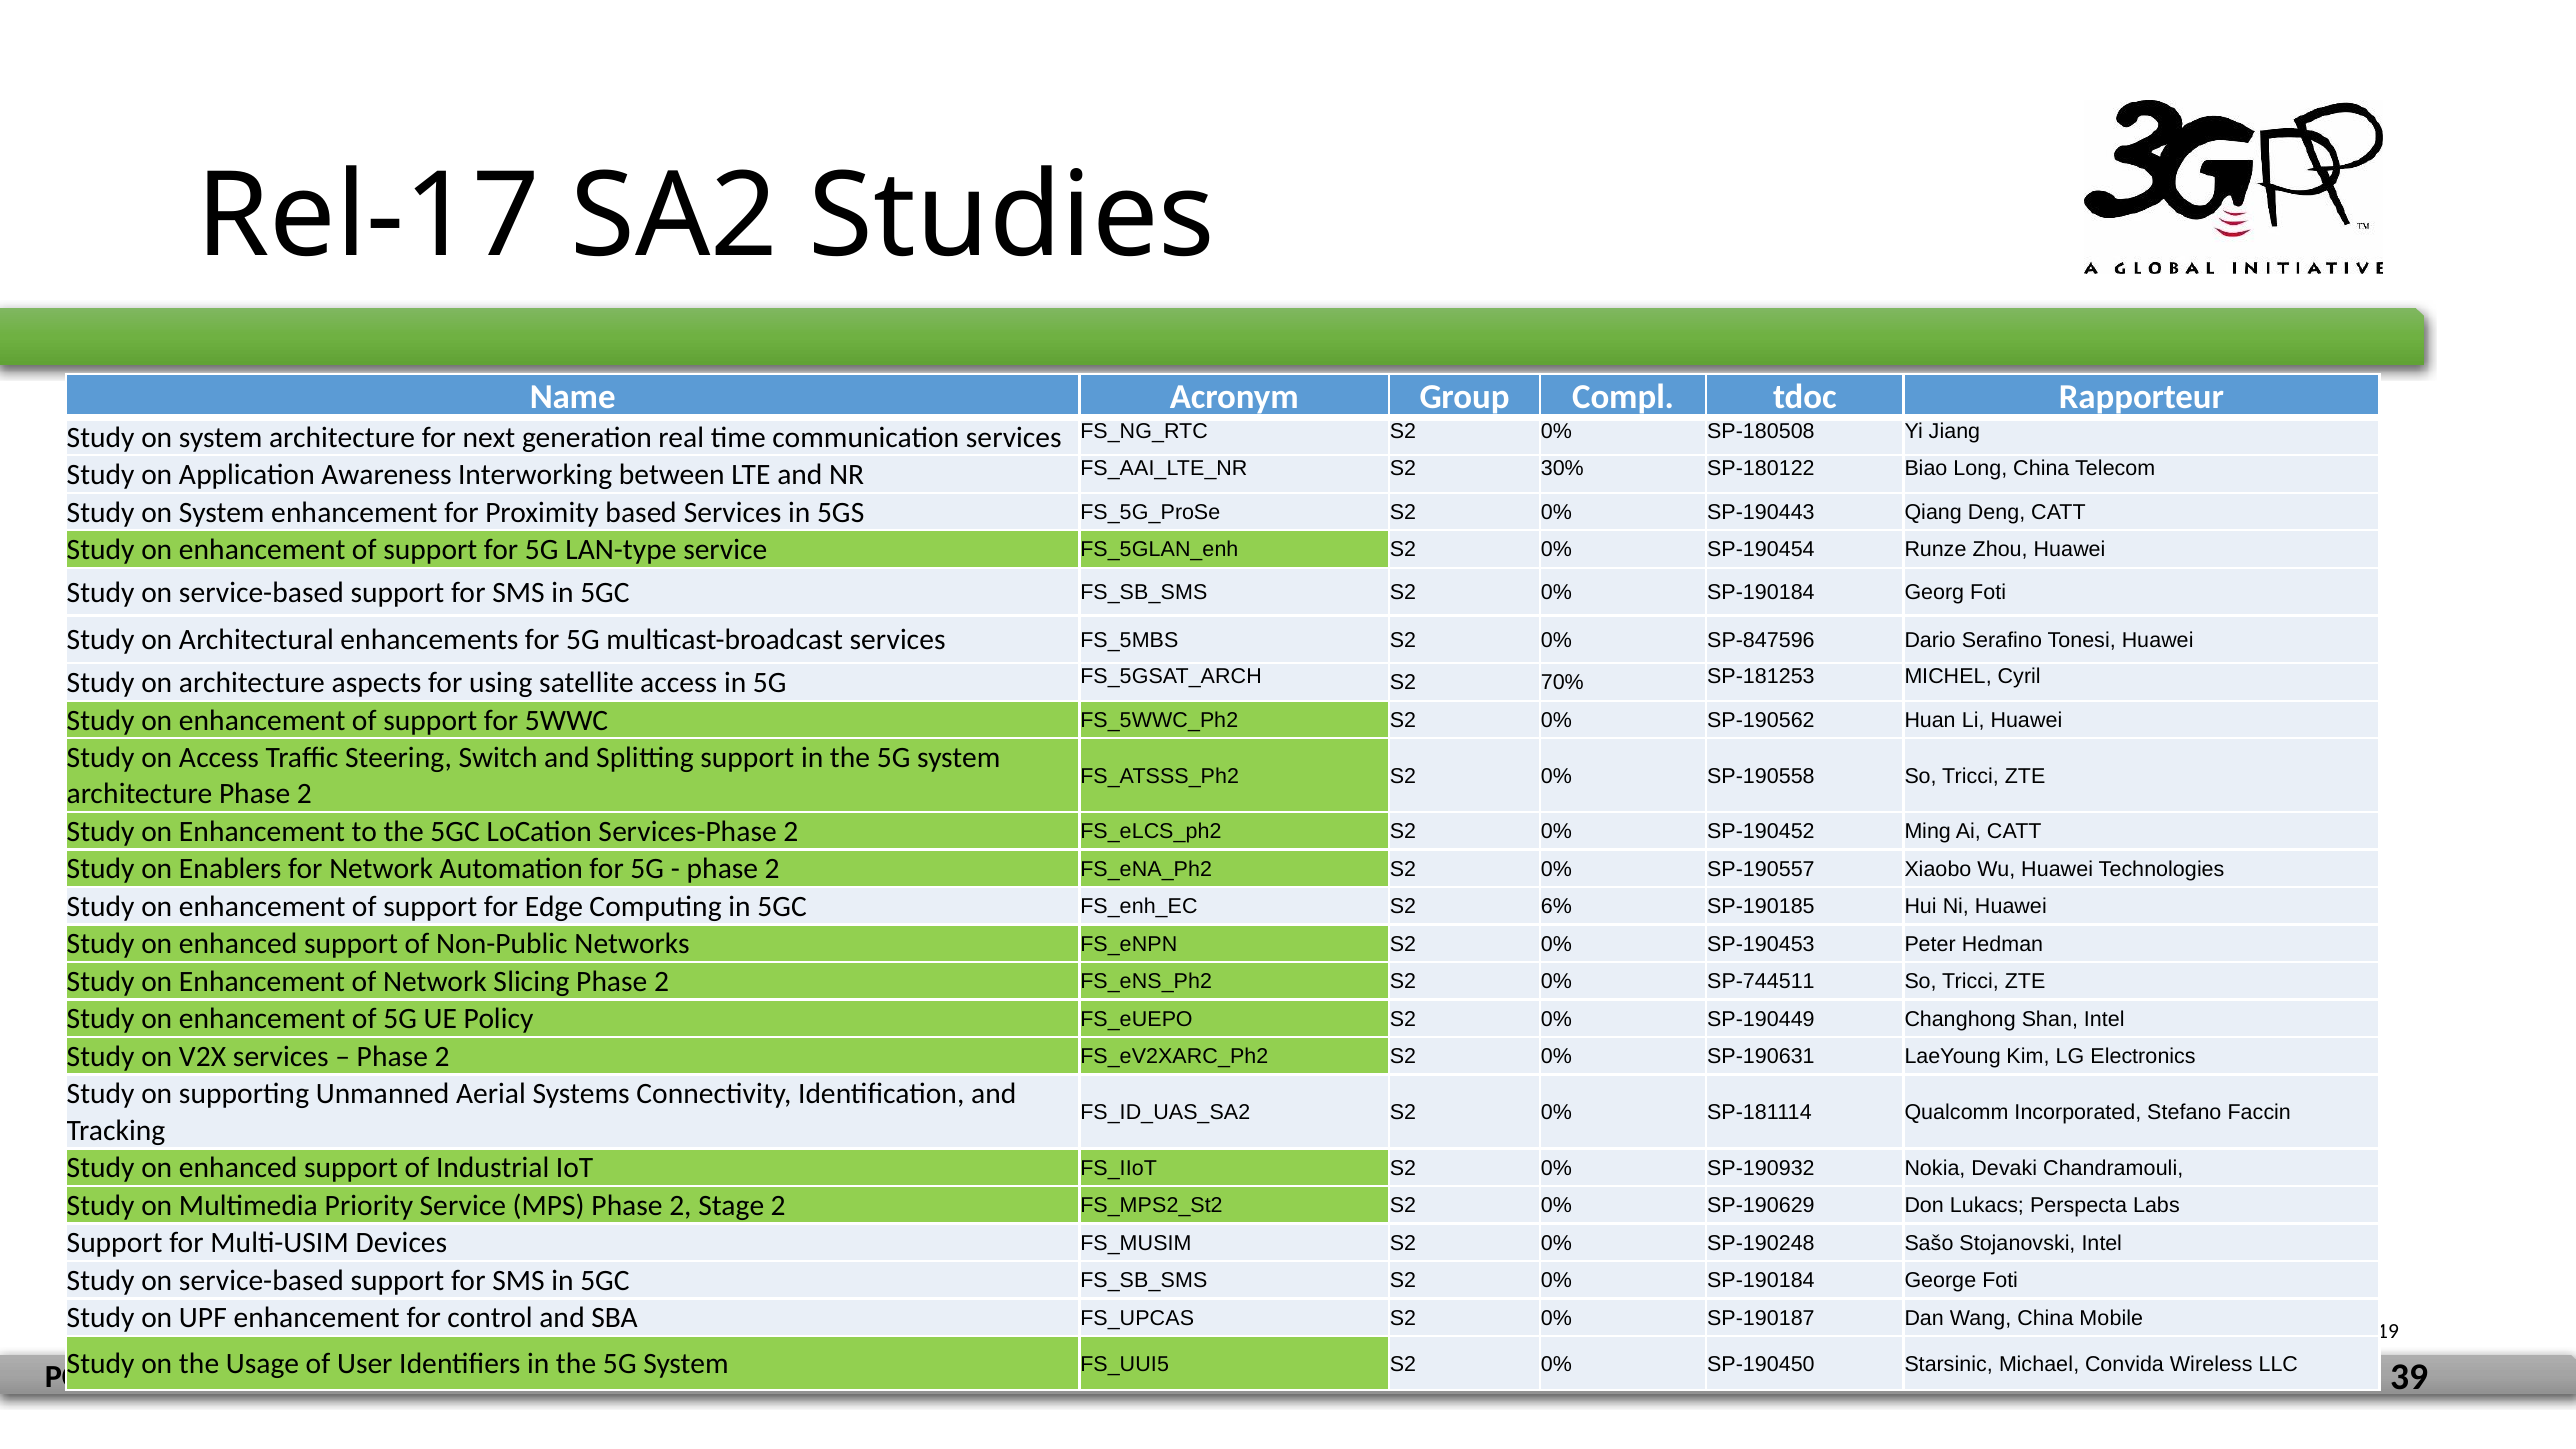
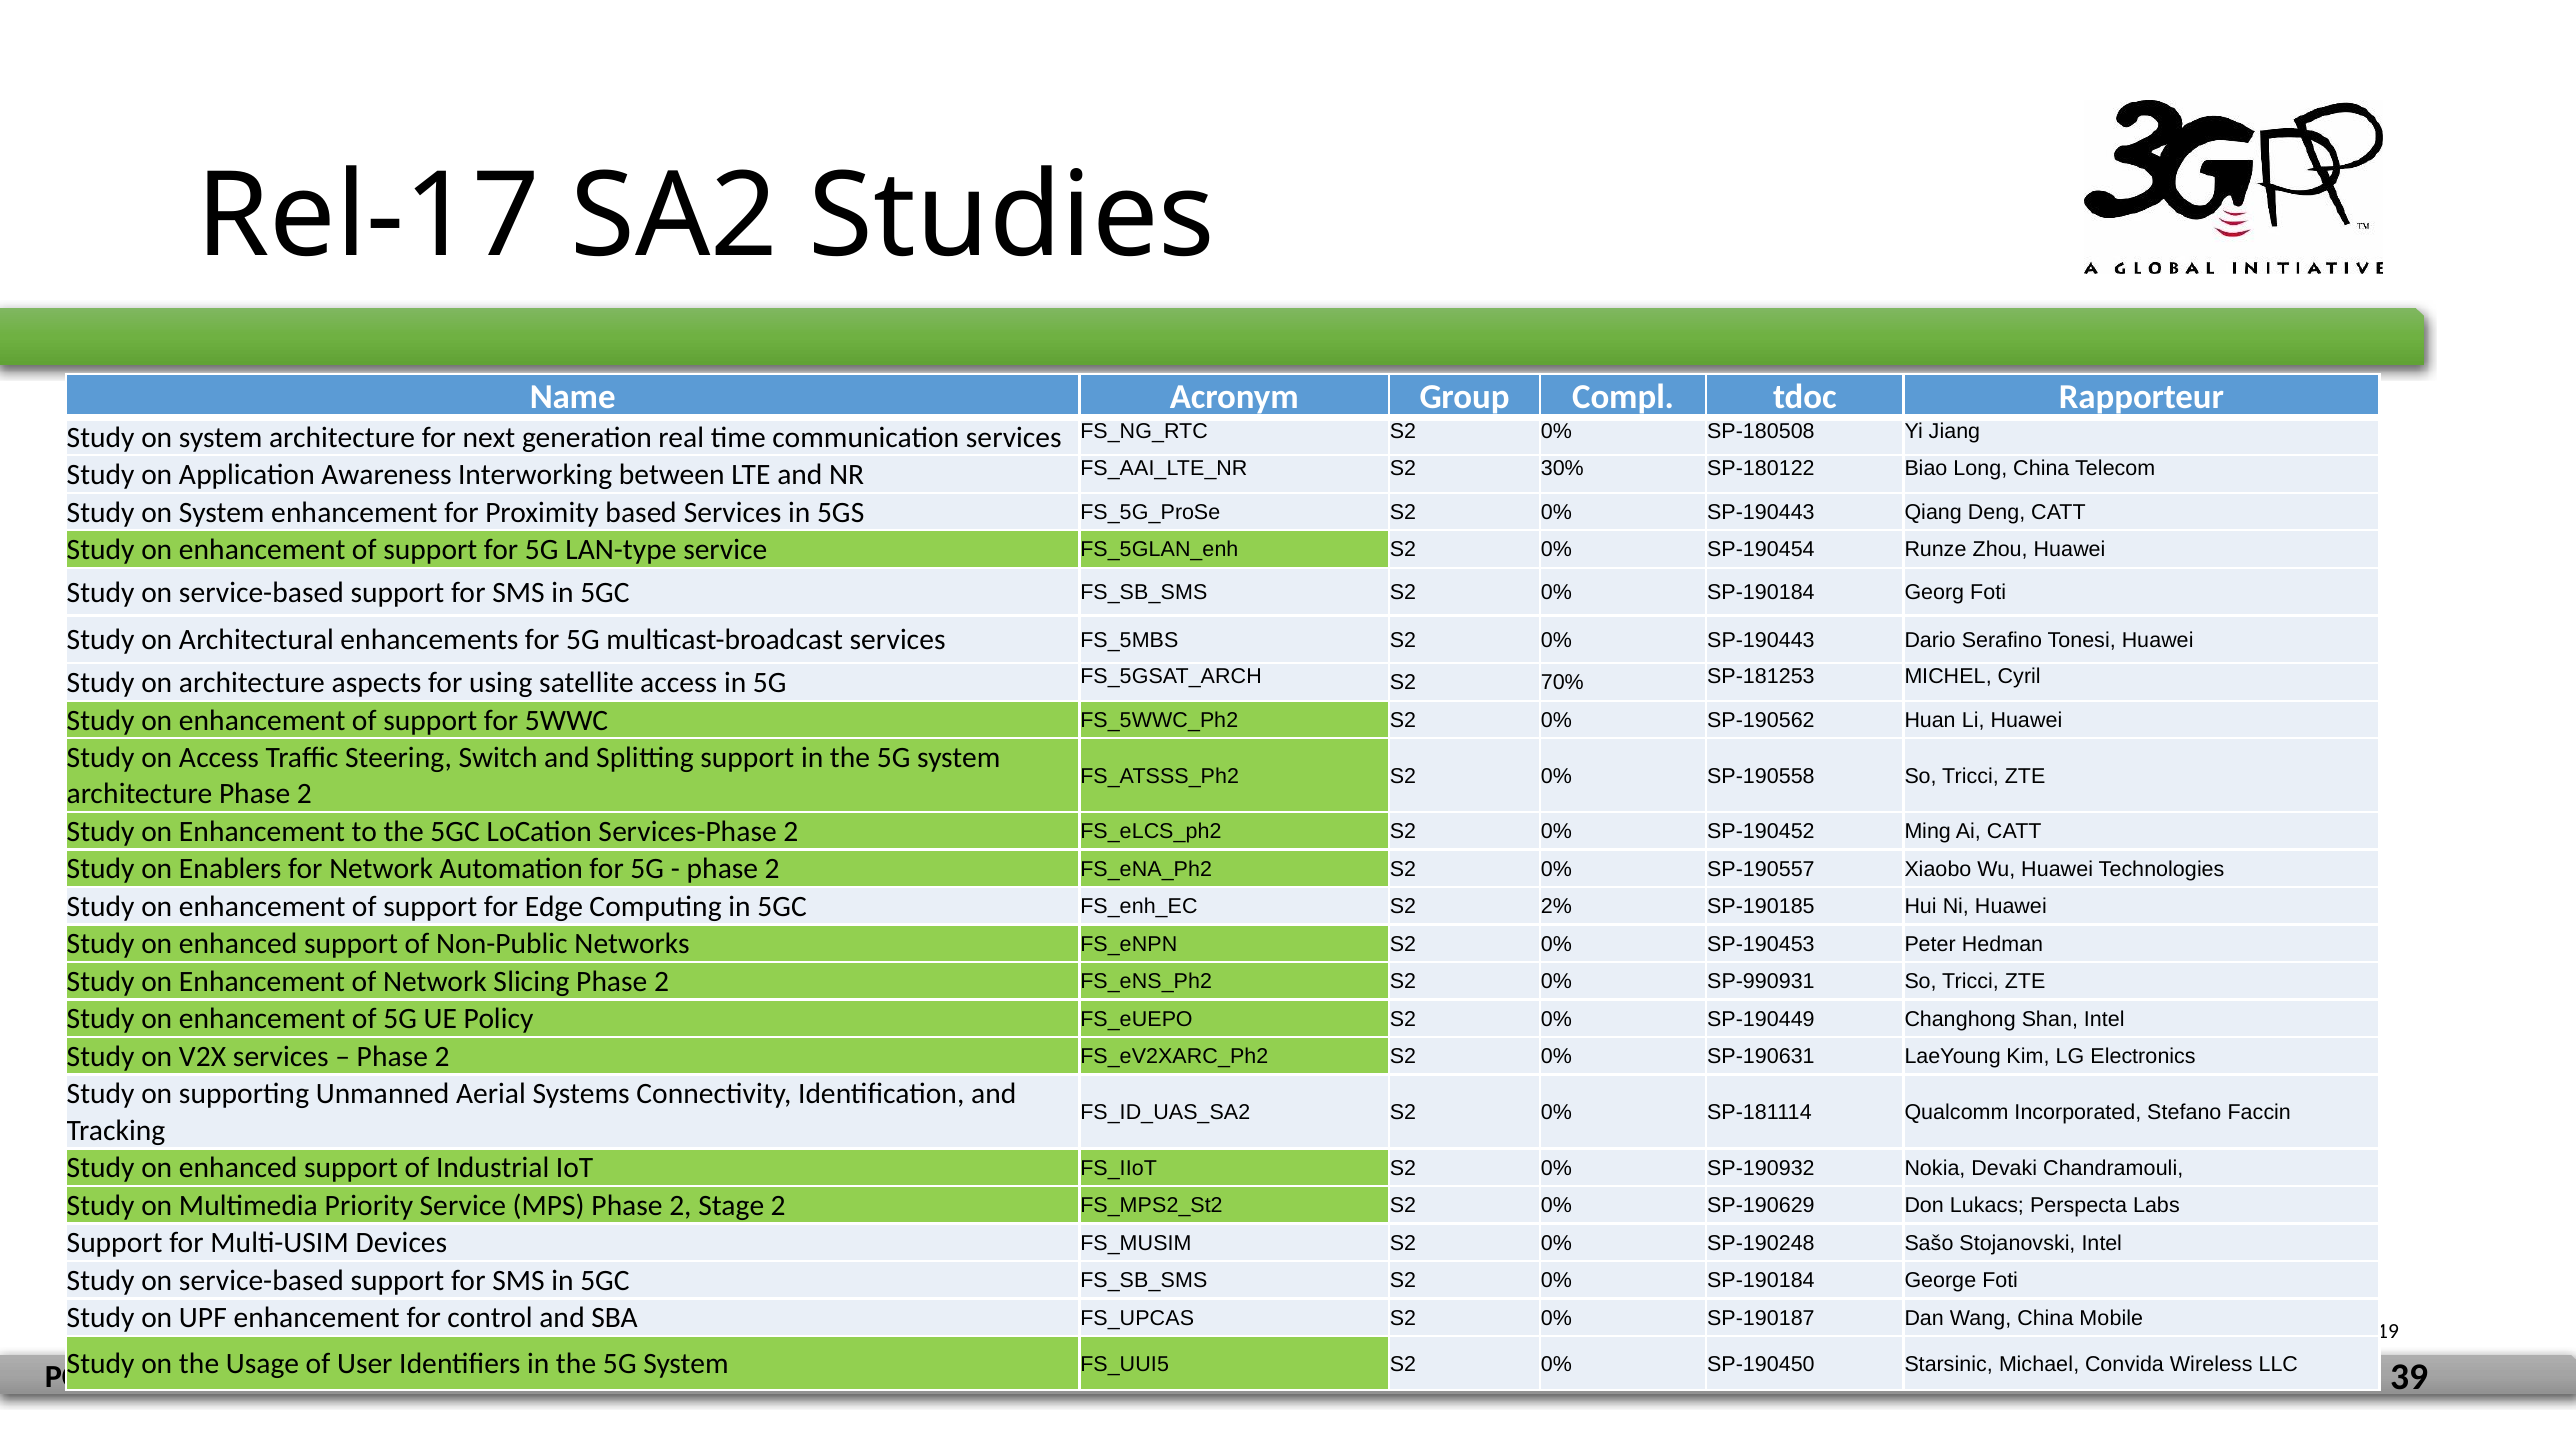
SP-847596 at (1761, 640): SP-847596 -> SP-190443
6%: 6% -> 2%
SP-744511: SP-744511 -> SP-990931
